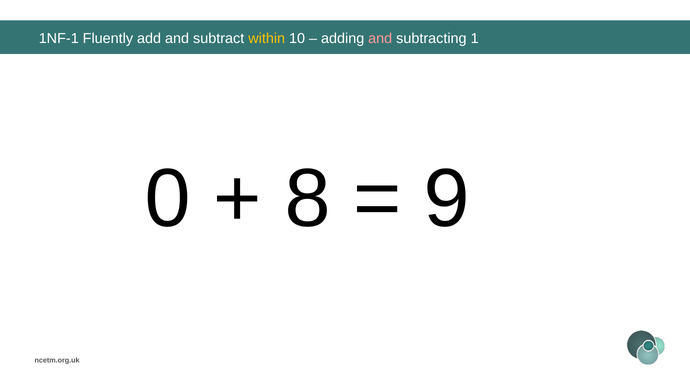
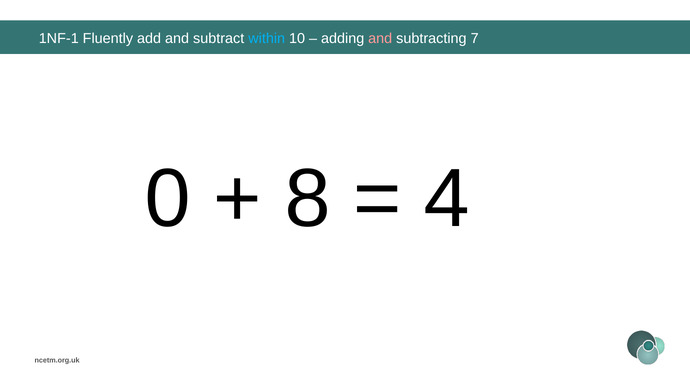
within colour: yellow -> light blue
1: 1 -> 7
9: 9 -> 4
